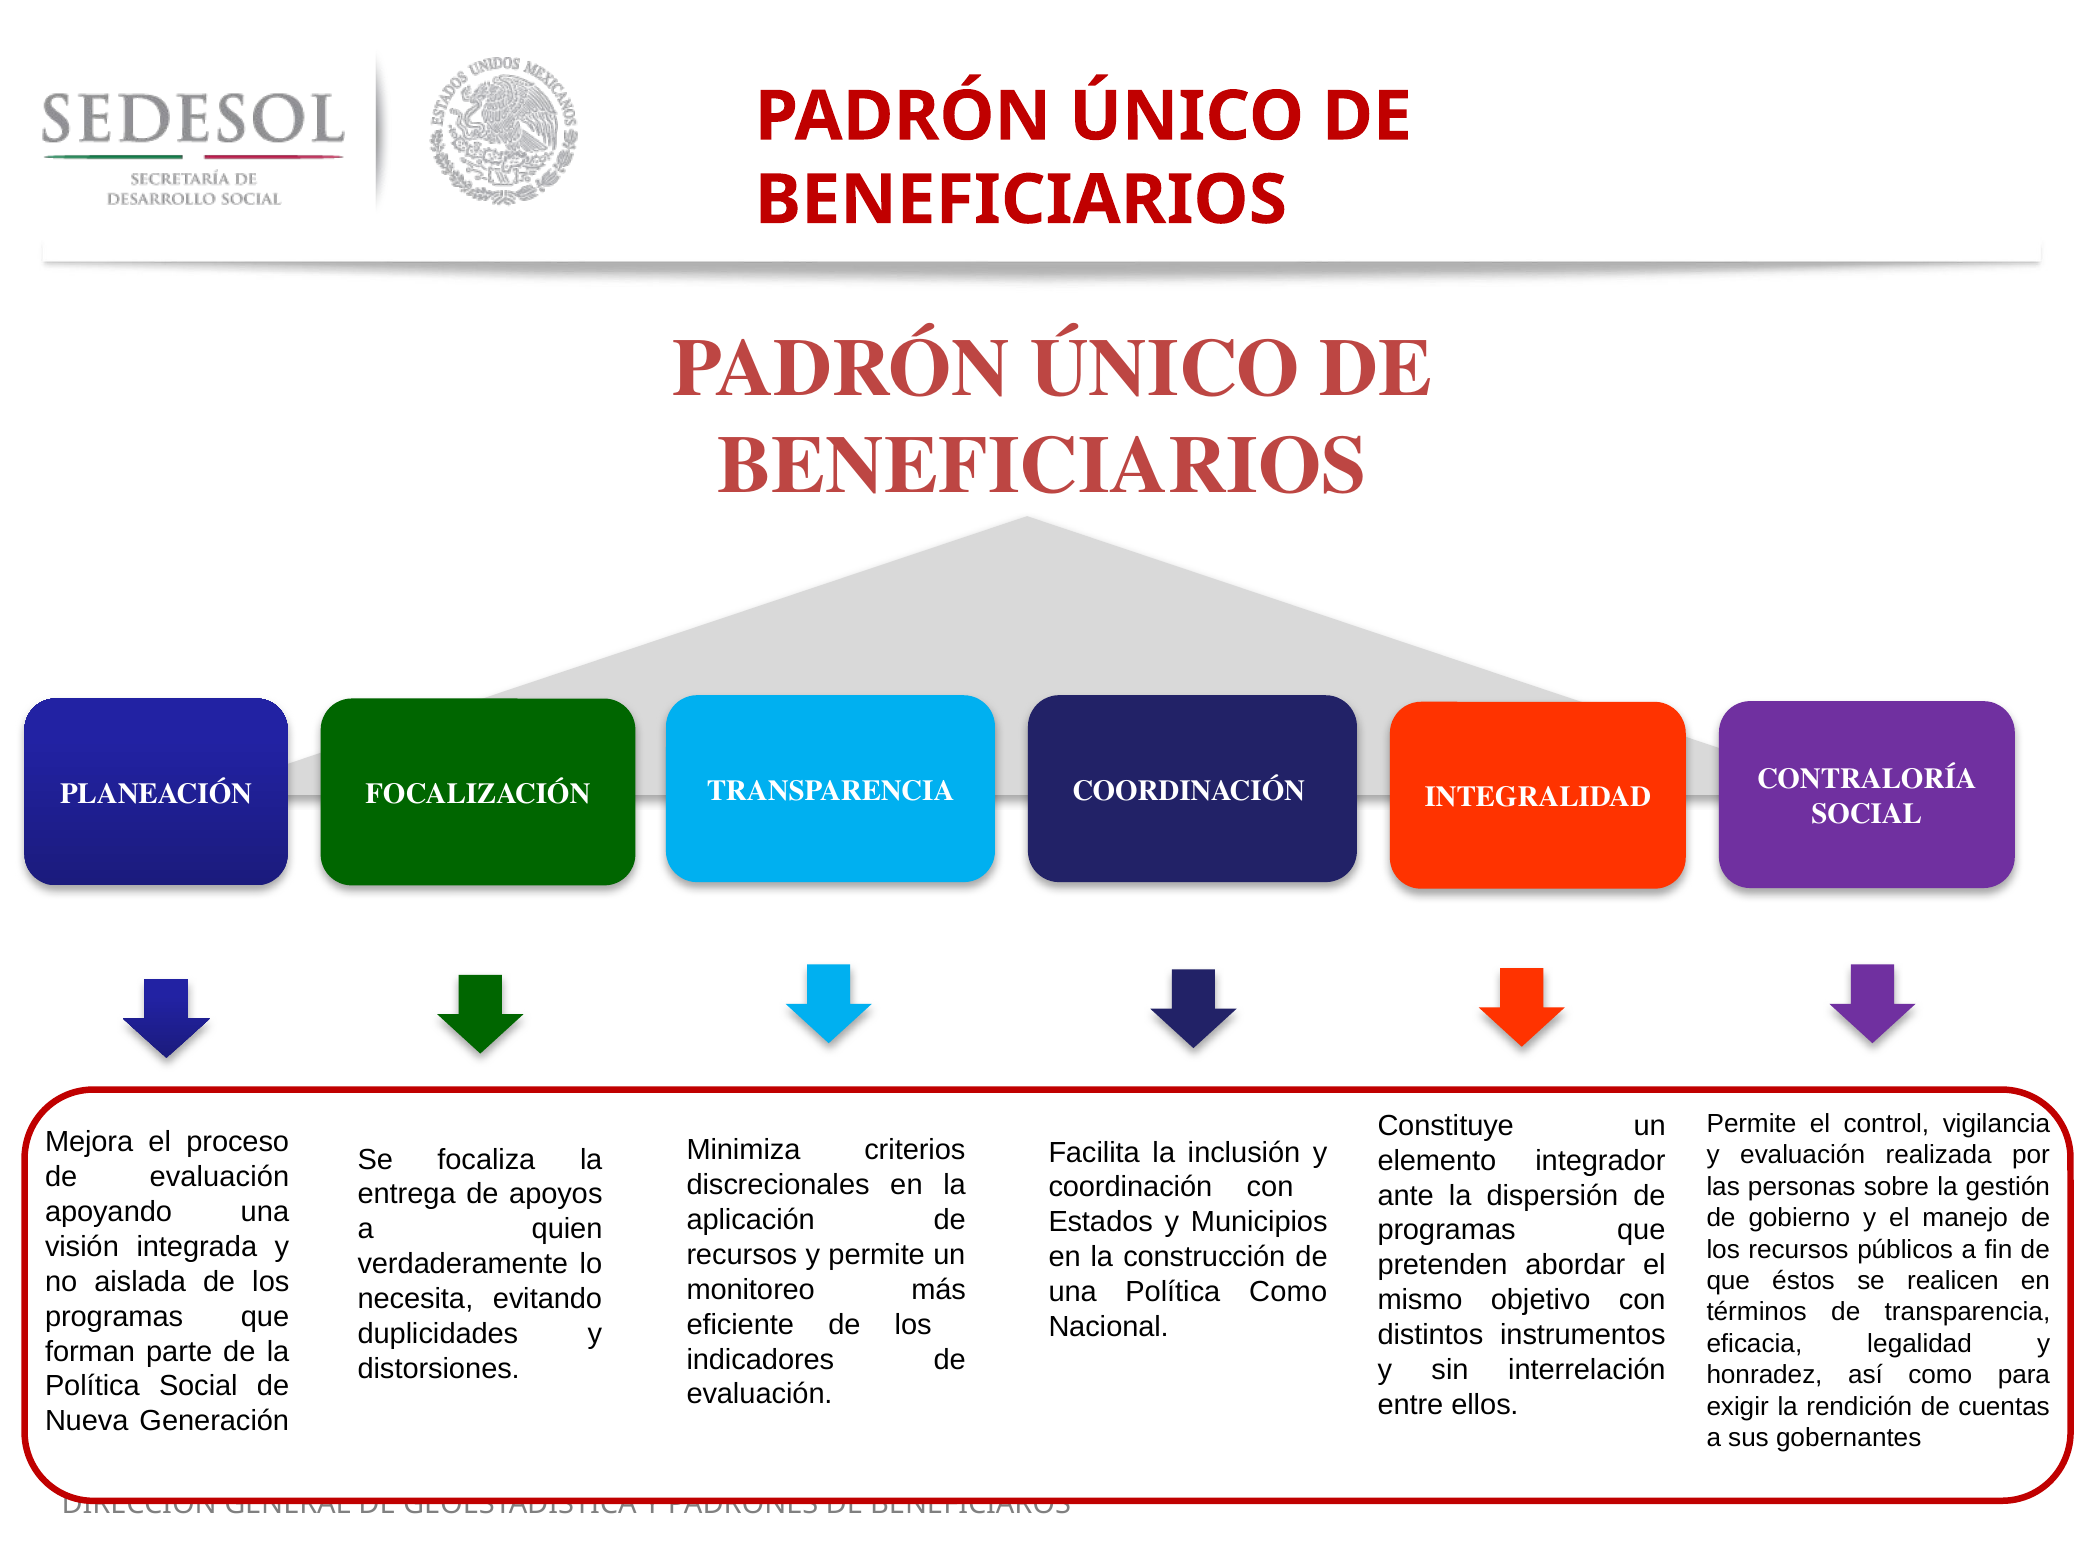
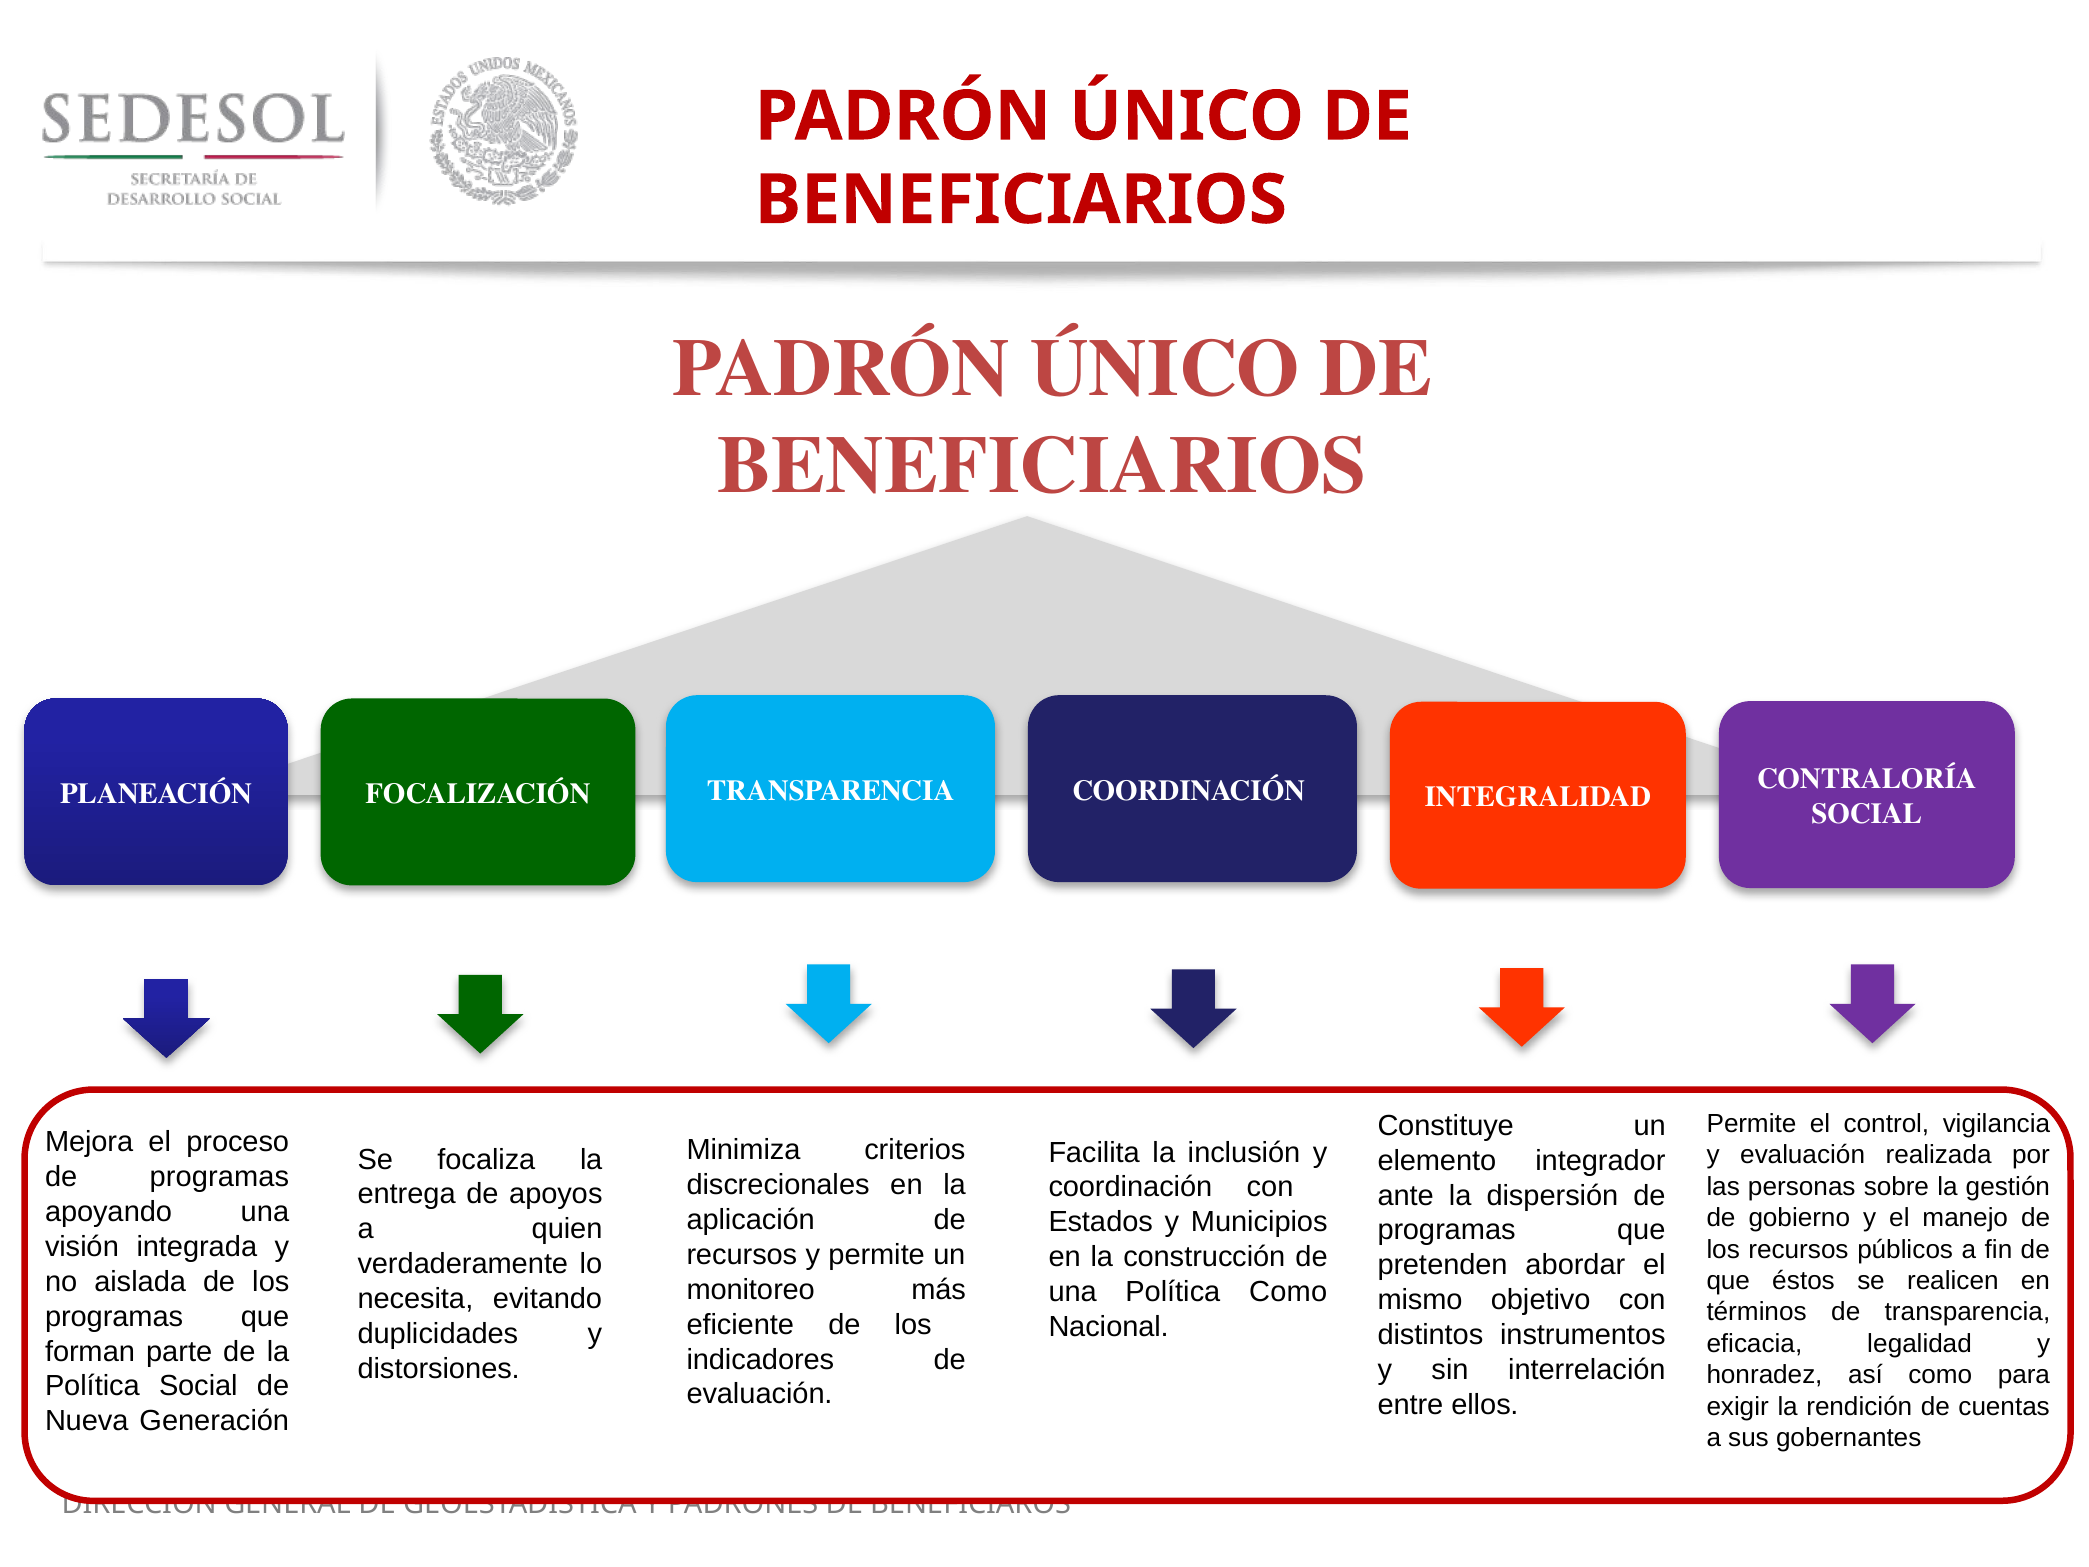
evaluación at (219, 1177): evaluación -> programas
